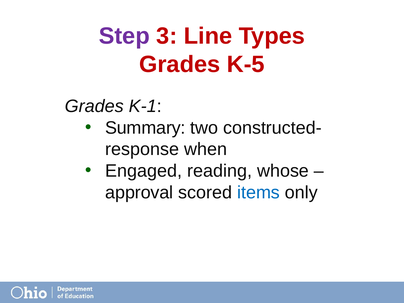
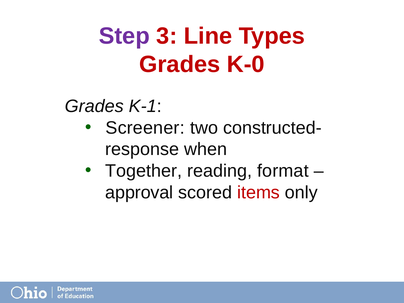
K-5: K-5 -> K-0
Summary: Summary -> Screener
Engaged: Engaged -> Together
whose: whose -> format
items colour: blue -> red
